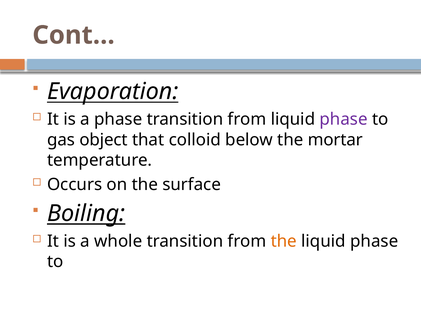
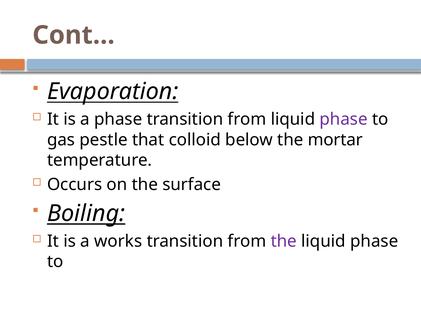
object: object -> pestle
whole: whole -> works
the at (284, 241) colour: orange -> purple
